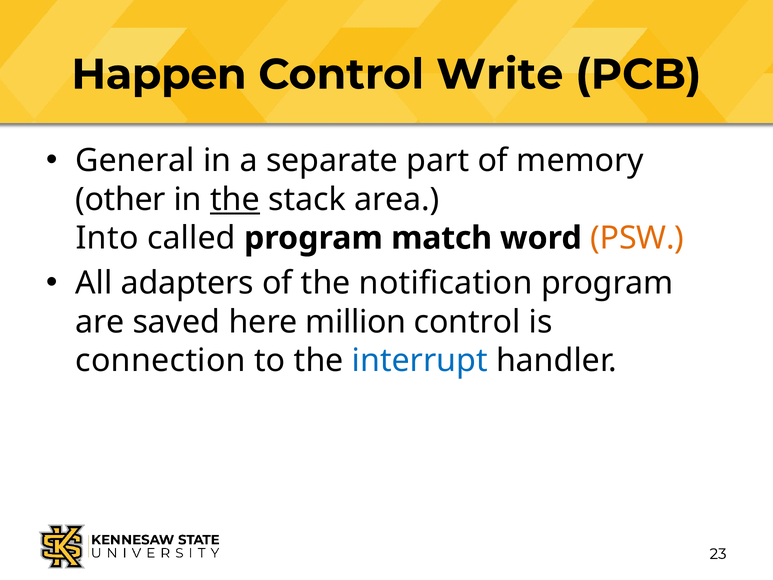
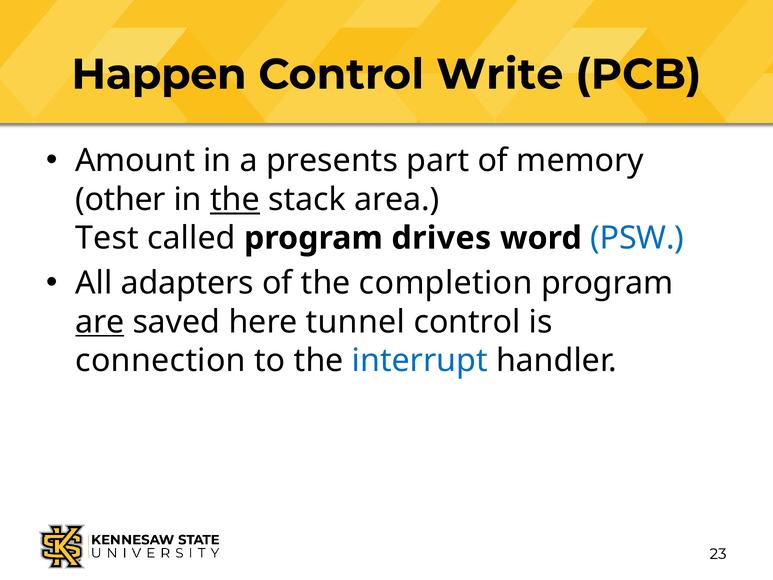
General: General -> Amount
separate: separate -> presents
Into: Into -> Test
match: match -> drives
PSW colour: orange -> blue
notification: notification -> completion
are underline: none -> present
million: million -> tunnel
